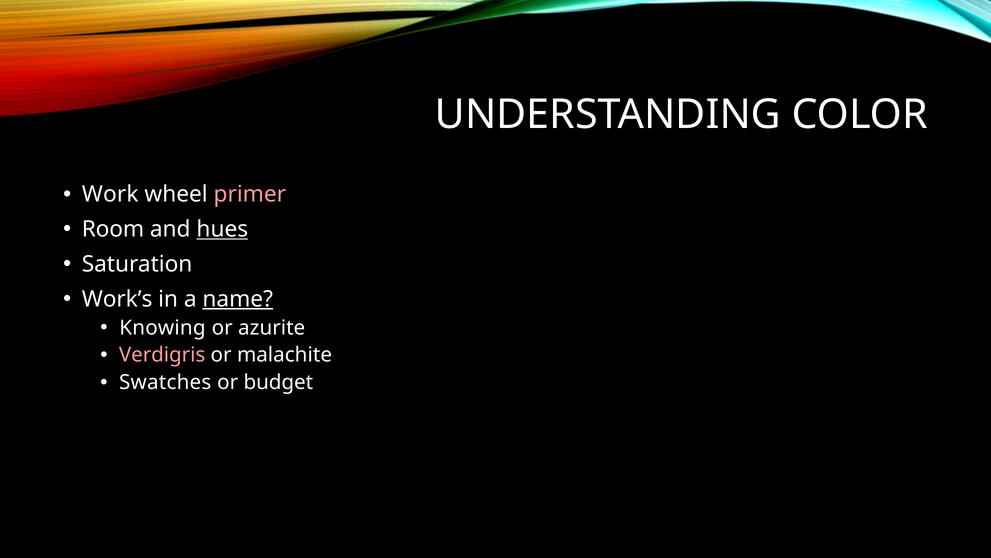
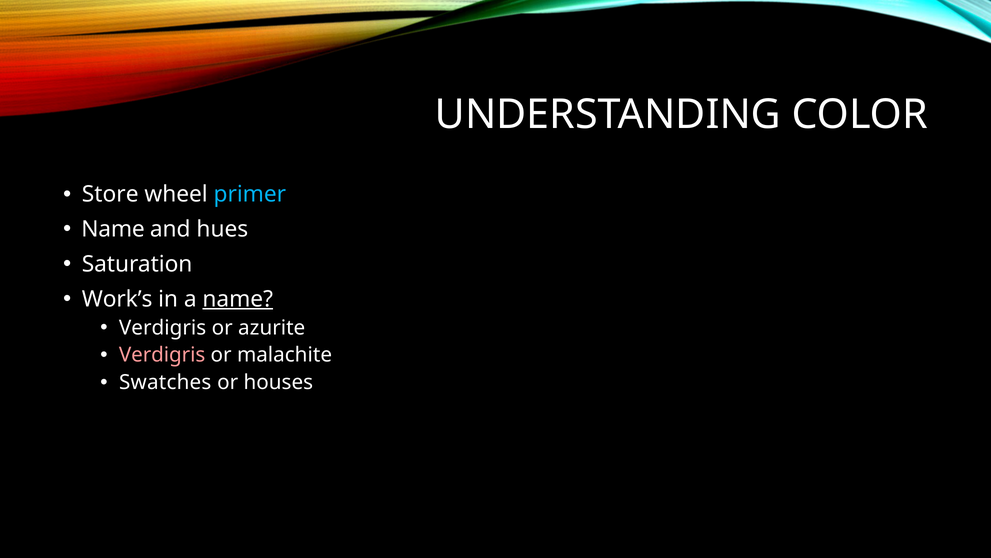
Work: Work -> Store
primer colour: pink -> light blue
Room at (113, 229): Room -> Name
hues underline: present -> none
Knowing at (162, 327): Knowing -> Verdigris
budget: budget -> houses
